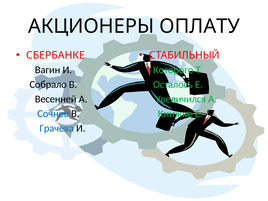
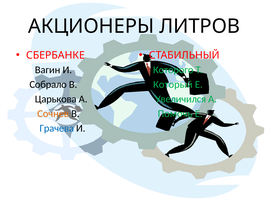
ОПЛАТУ: ОПЛАТУ -> ЛИТРОВ
Осталось: Осталось -> Который
Весенней: Весенней -> Царькова
Сочнев colour: blue -> orange
Книжке: Книжке -> Помочь
